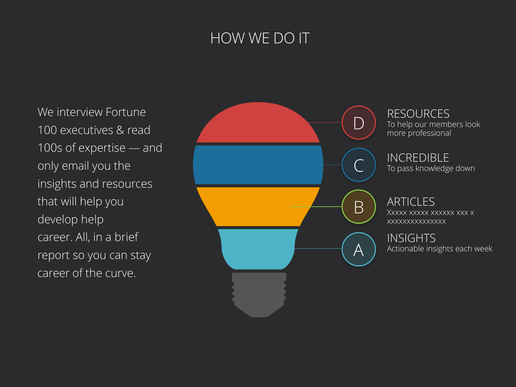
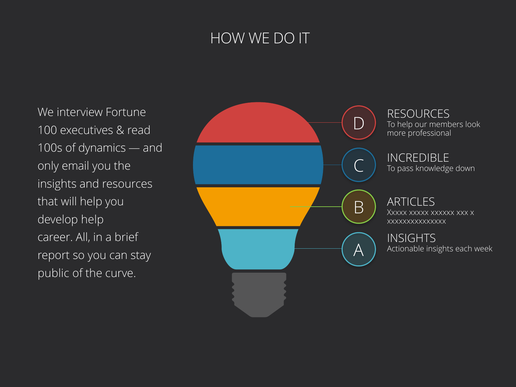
expertise: expertise -> dynamics
career at (54, 273): career -> public
